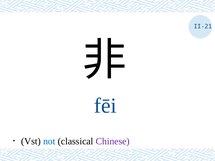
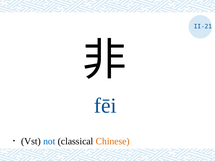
Chinese colour: purple -> orange
